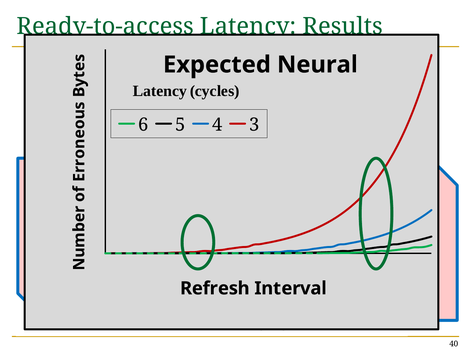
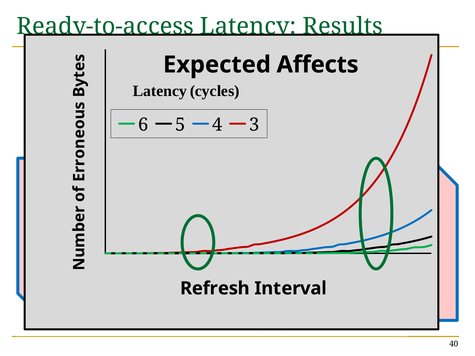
Neural: Neural -> Affects
